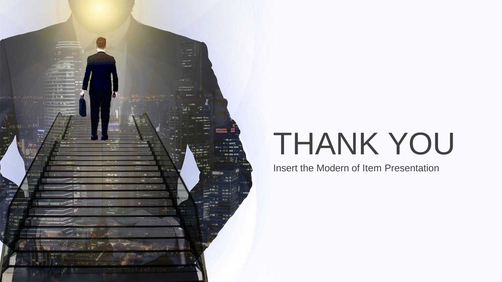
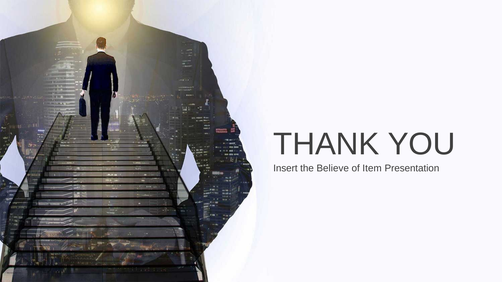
Modern: Modern -> Believe
